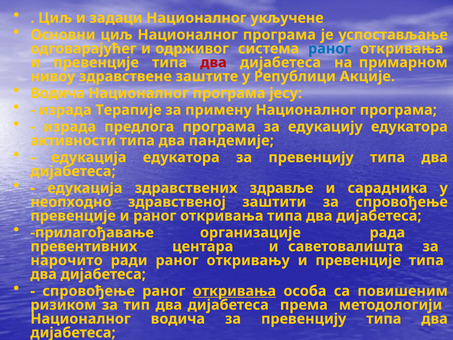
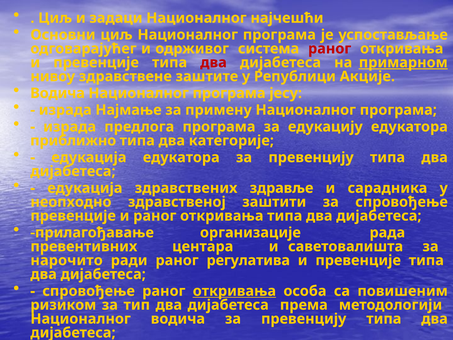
укључене: укључене -> најчешћи
раног at (330, 49) colour: blue -> red
примарном underline: none -> present
Терапије: Терапије -> Најмање
активности: активности -> приближно
пандемије: пандемије -> категорије
откривању: откривању -> регулатива
